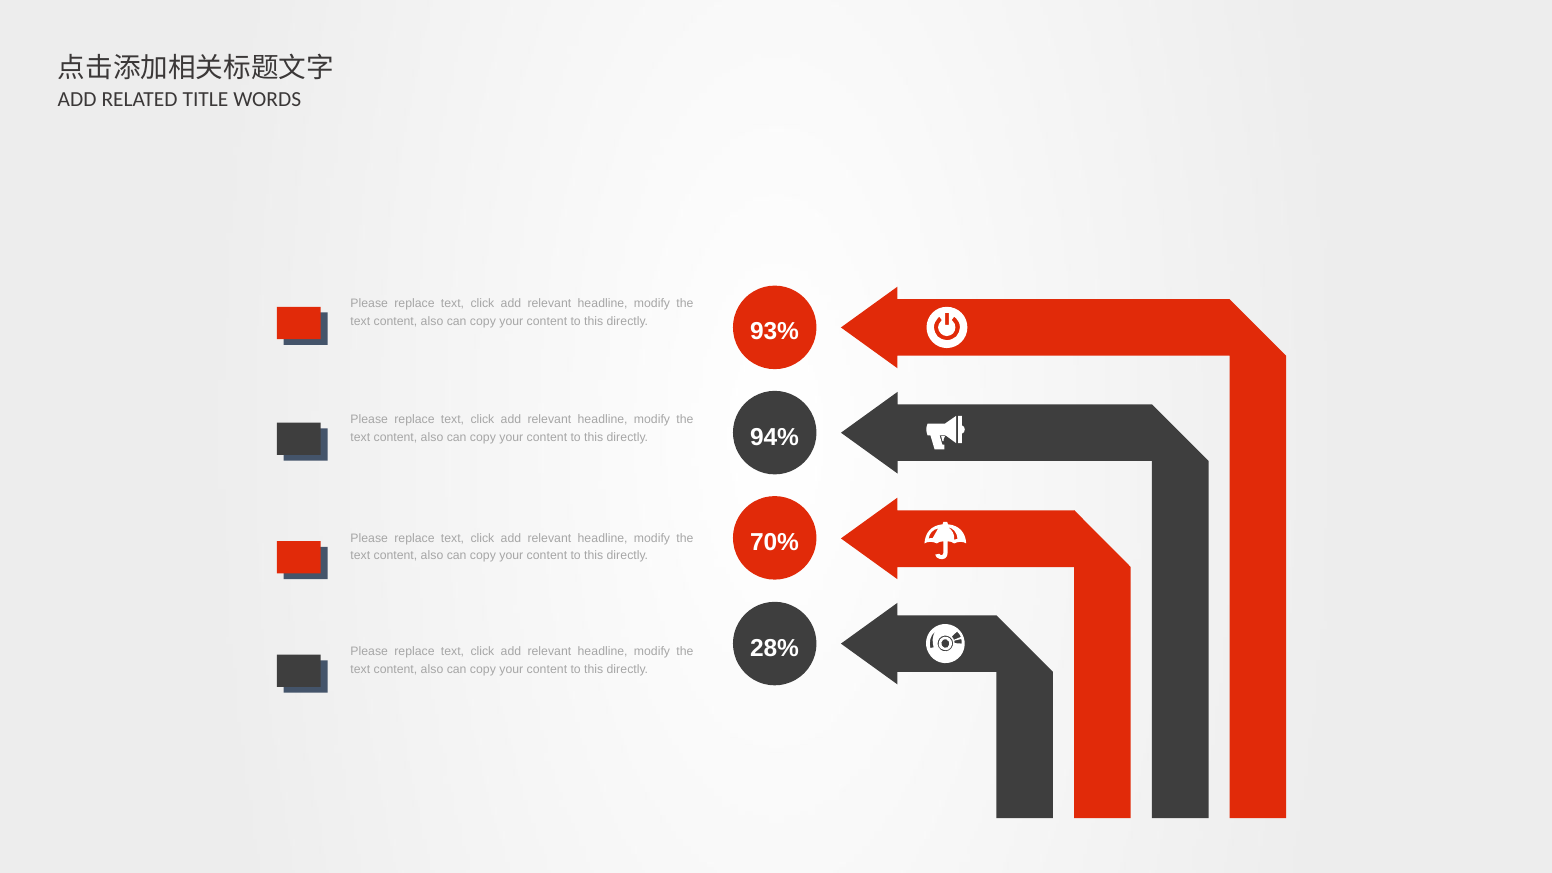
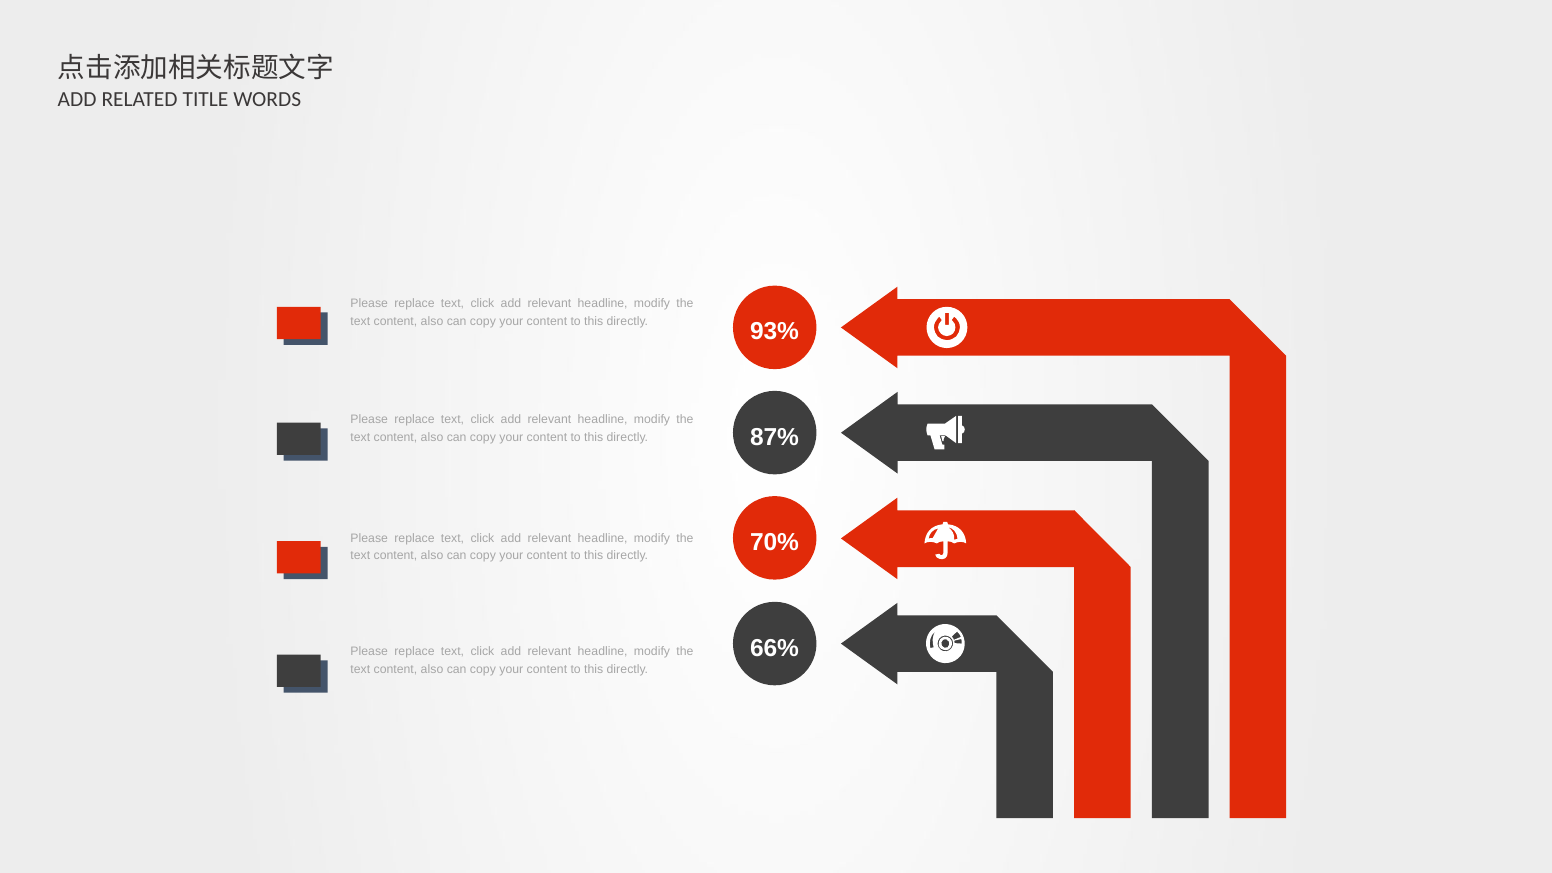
94%: 94% -> 87%
28%: 28% -> 66%
